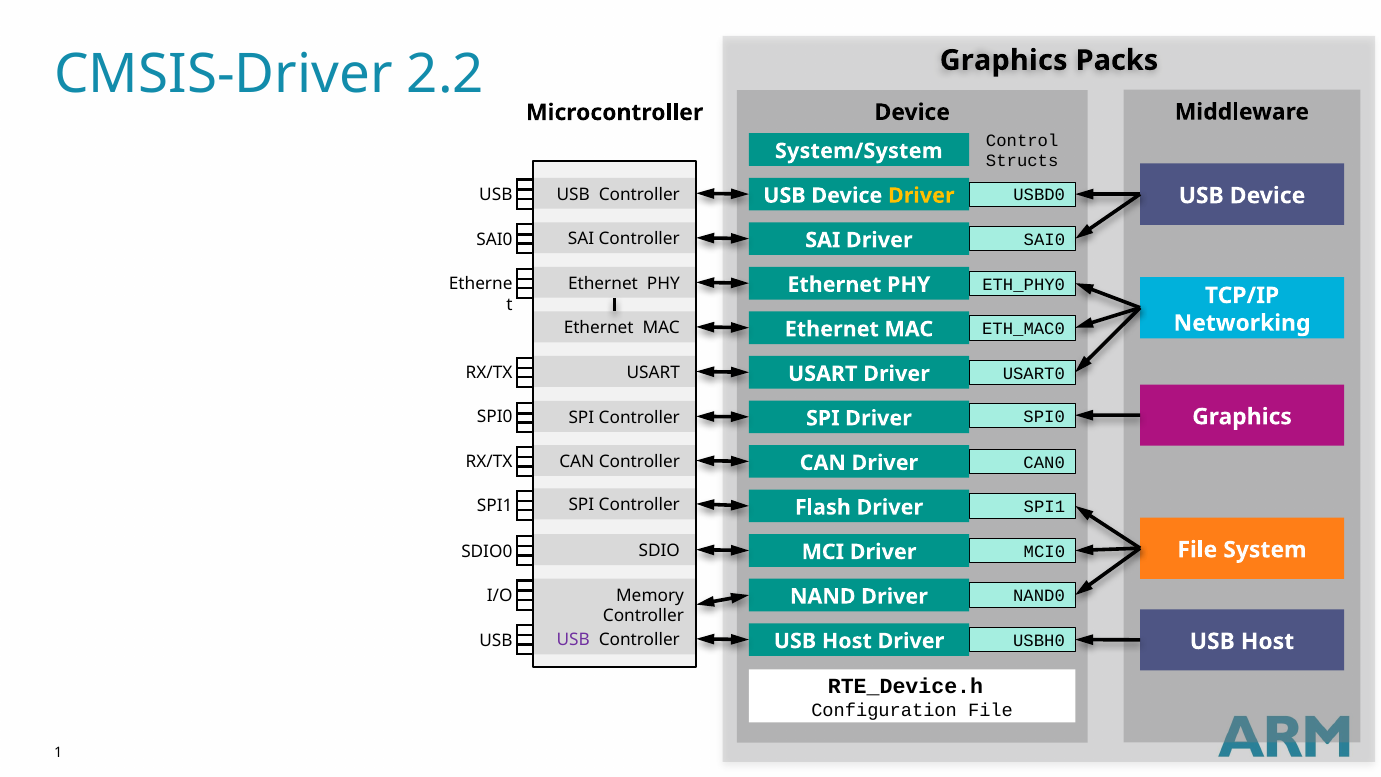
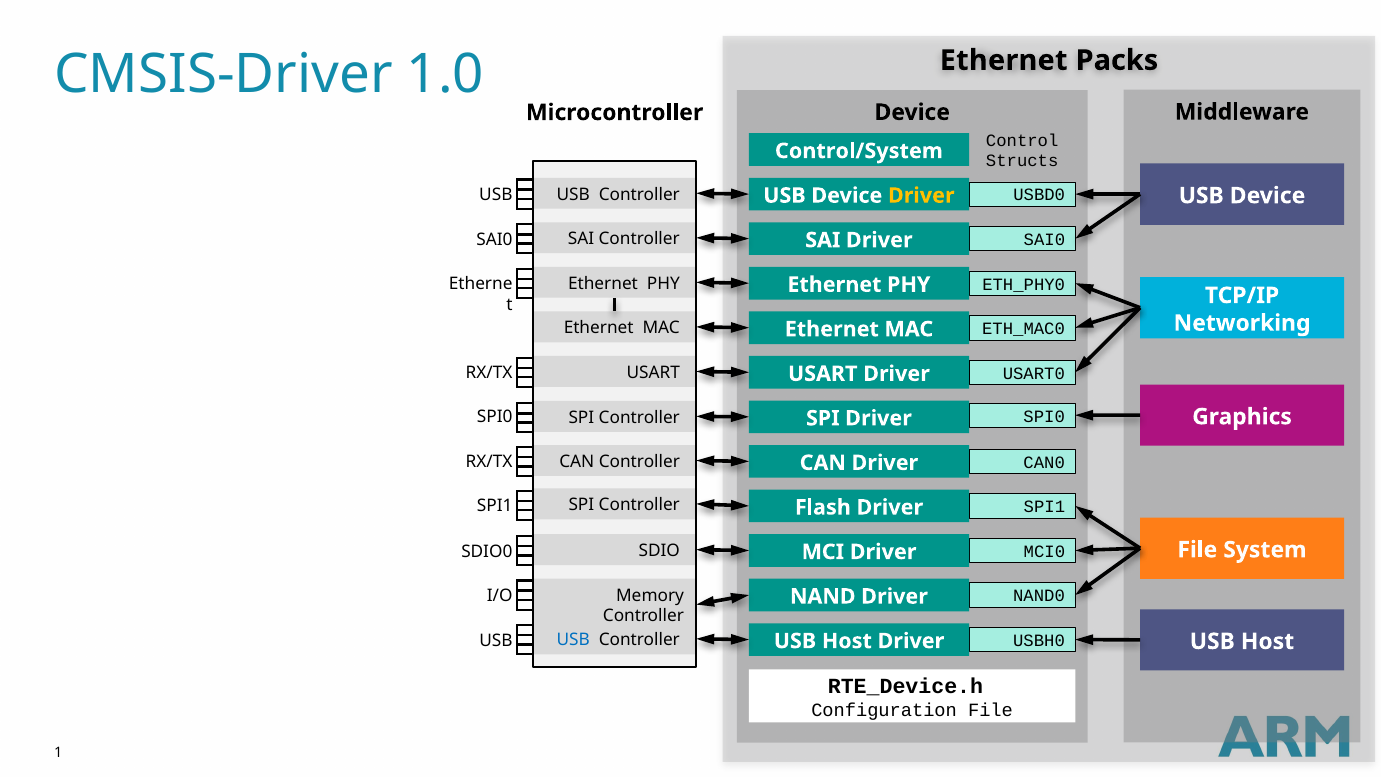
Graphics at (1004, 60): Graphics -> Ethernet
2.2: 2.2 -> 1.0
System/System: System/System -> Control/System
USB at (573, 640) colour: purple -> blue
